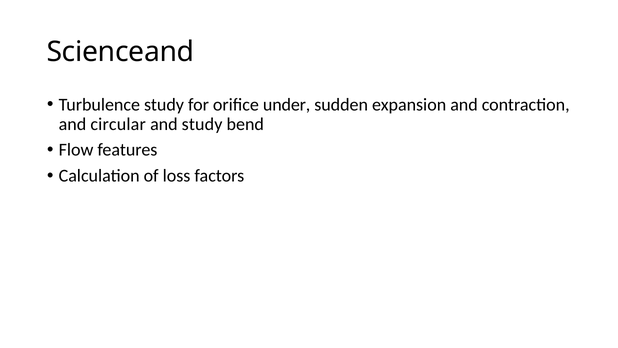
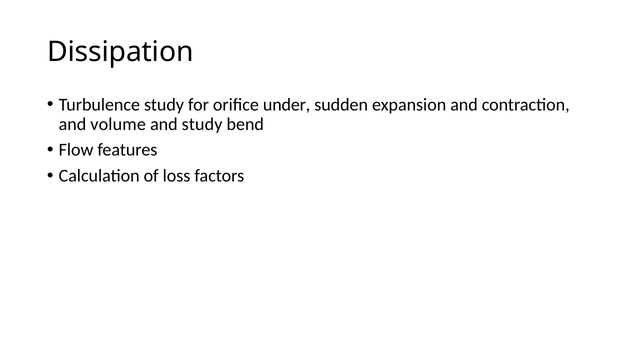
Scienceand: Scienceand -> Dissipation
circular: circular -> volume
